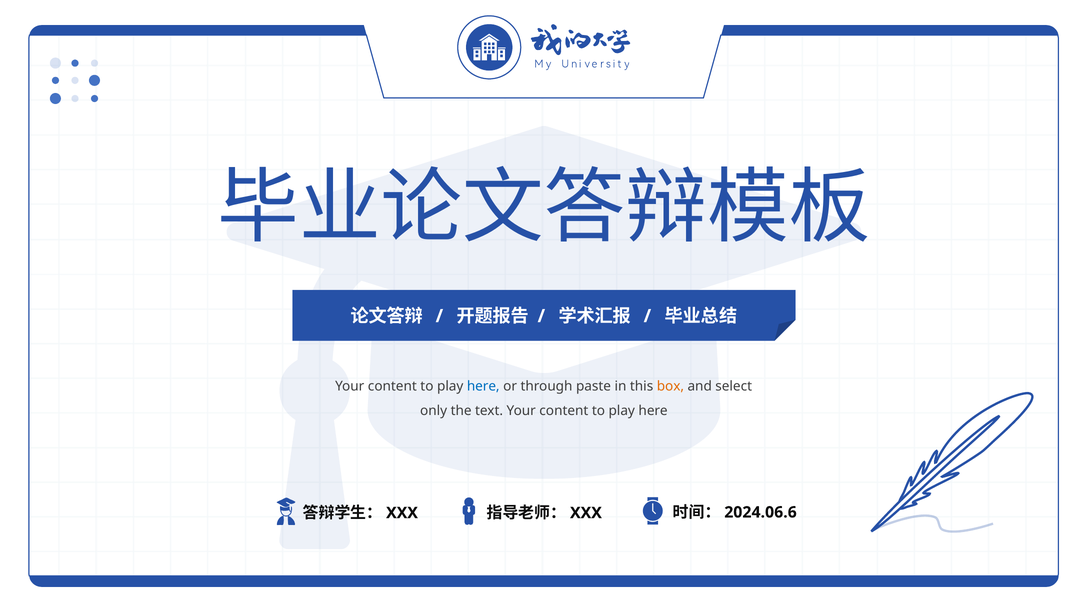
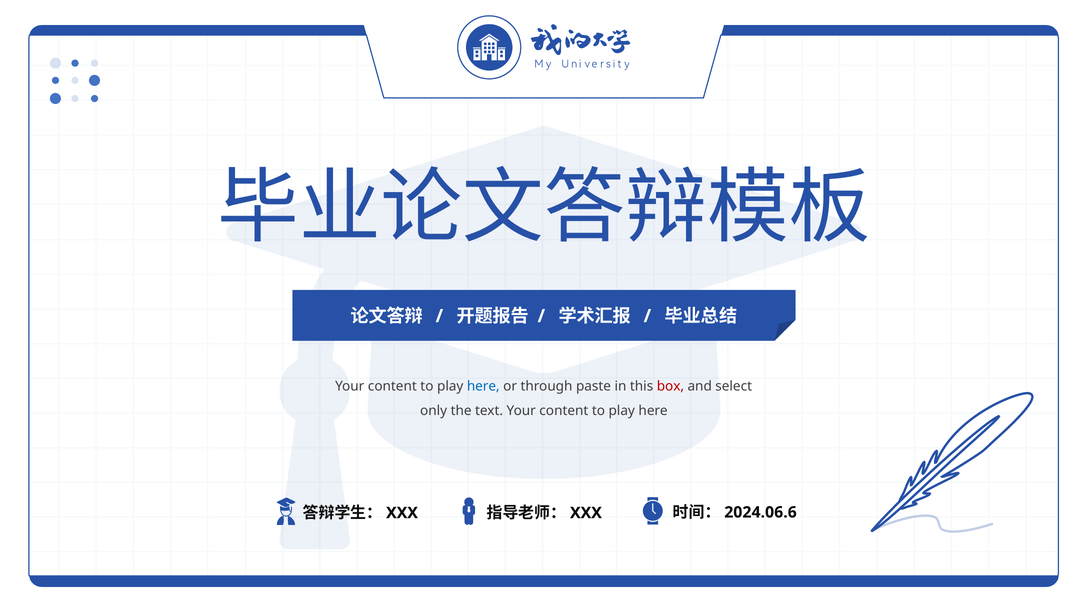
box colour: orange -> red
